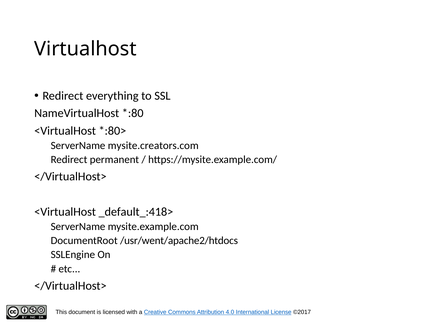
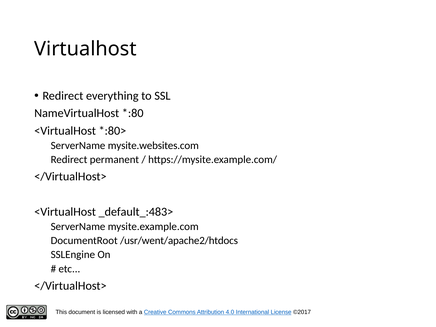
mysite.creators.com: mysite.creators.com -> mysite.websites.com
_default_:418>: _default_:418> -> _default_:483>
